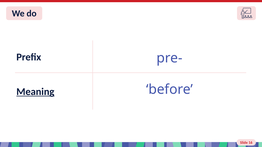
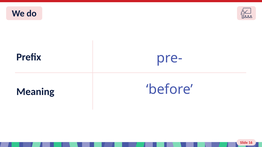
Meaning underline: present -> none
